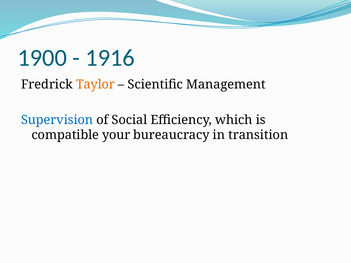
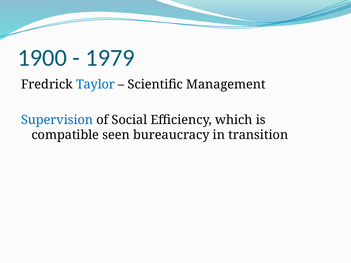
1916: 1916 -> 1979
Taylor colour: orange -> blue
your: your -> seen
